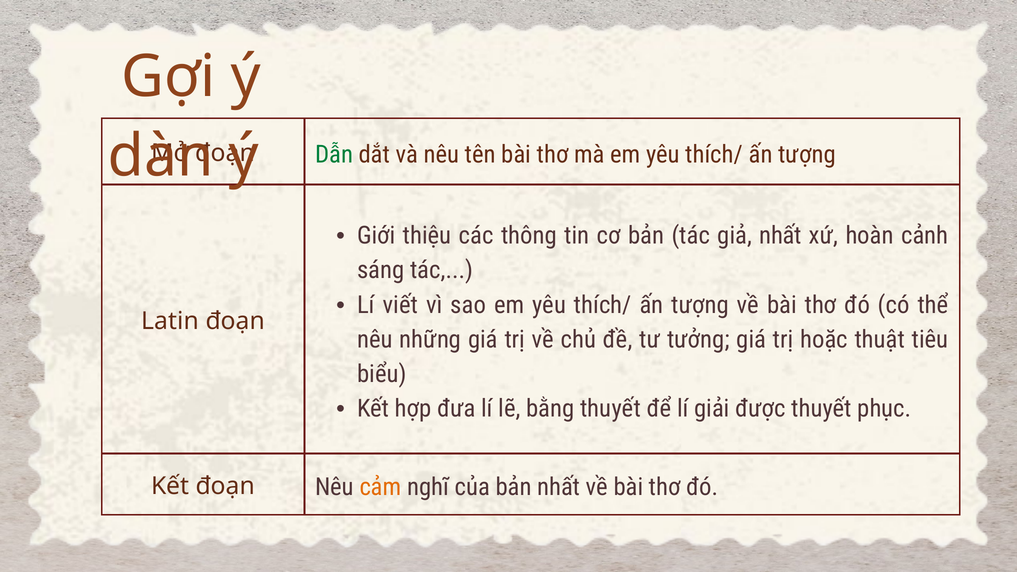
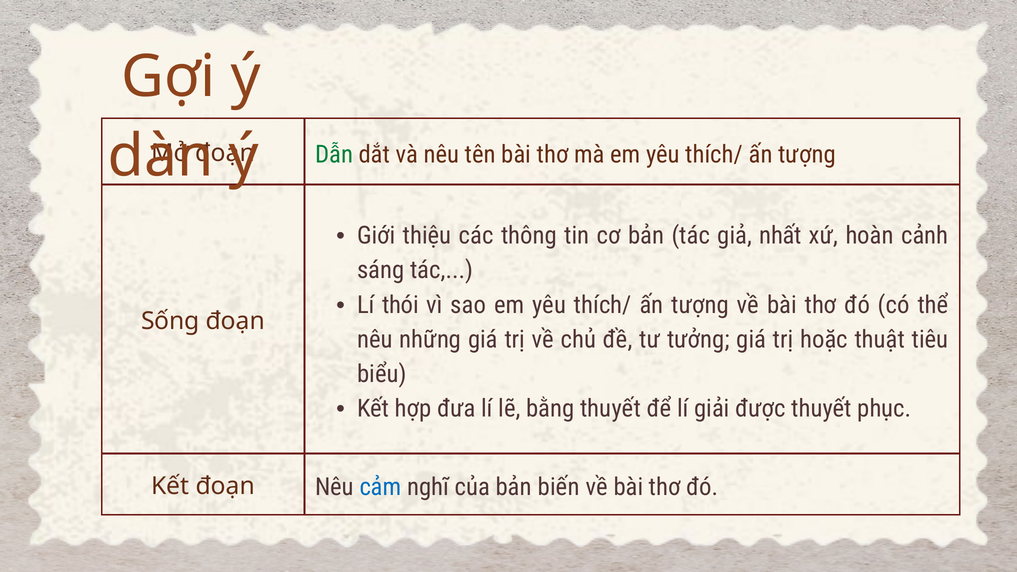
viết: viết -> thói
Latin: Latin -> Sống
cảm colour: orange -> blue
bản nhất: nhất -> biến
